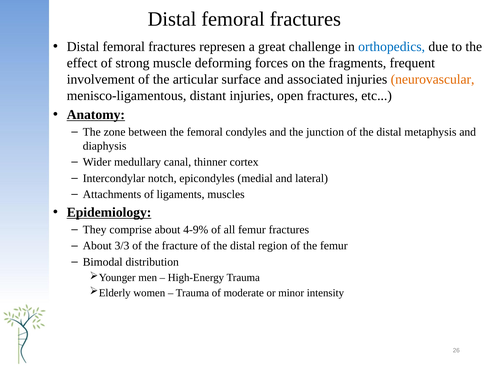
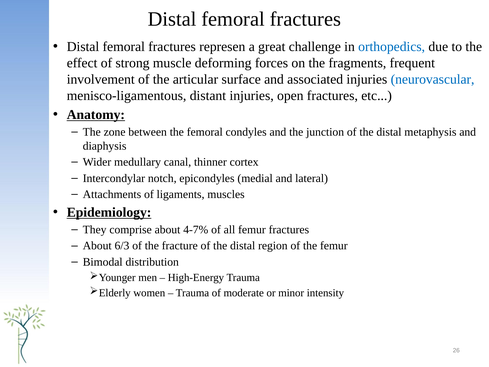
neurovascular colour: orange -> blue
4-9%: 4-9% -> 4-7%
3/3: 3/3 -> 6/3
